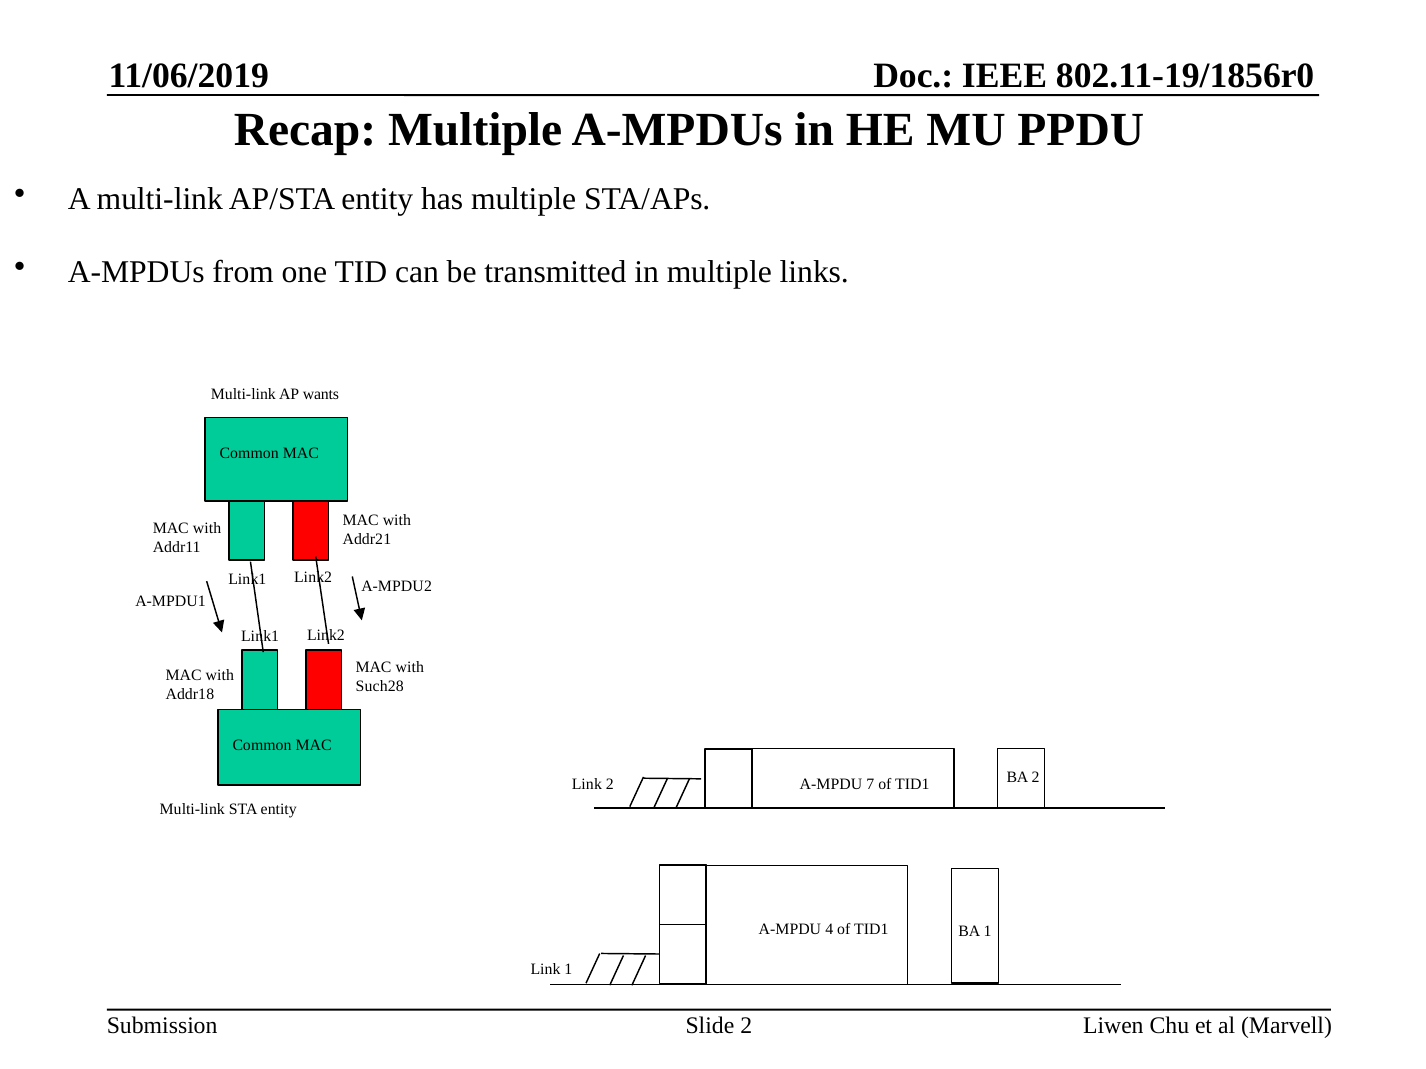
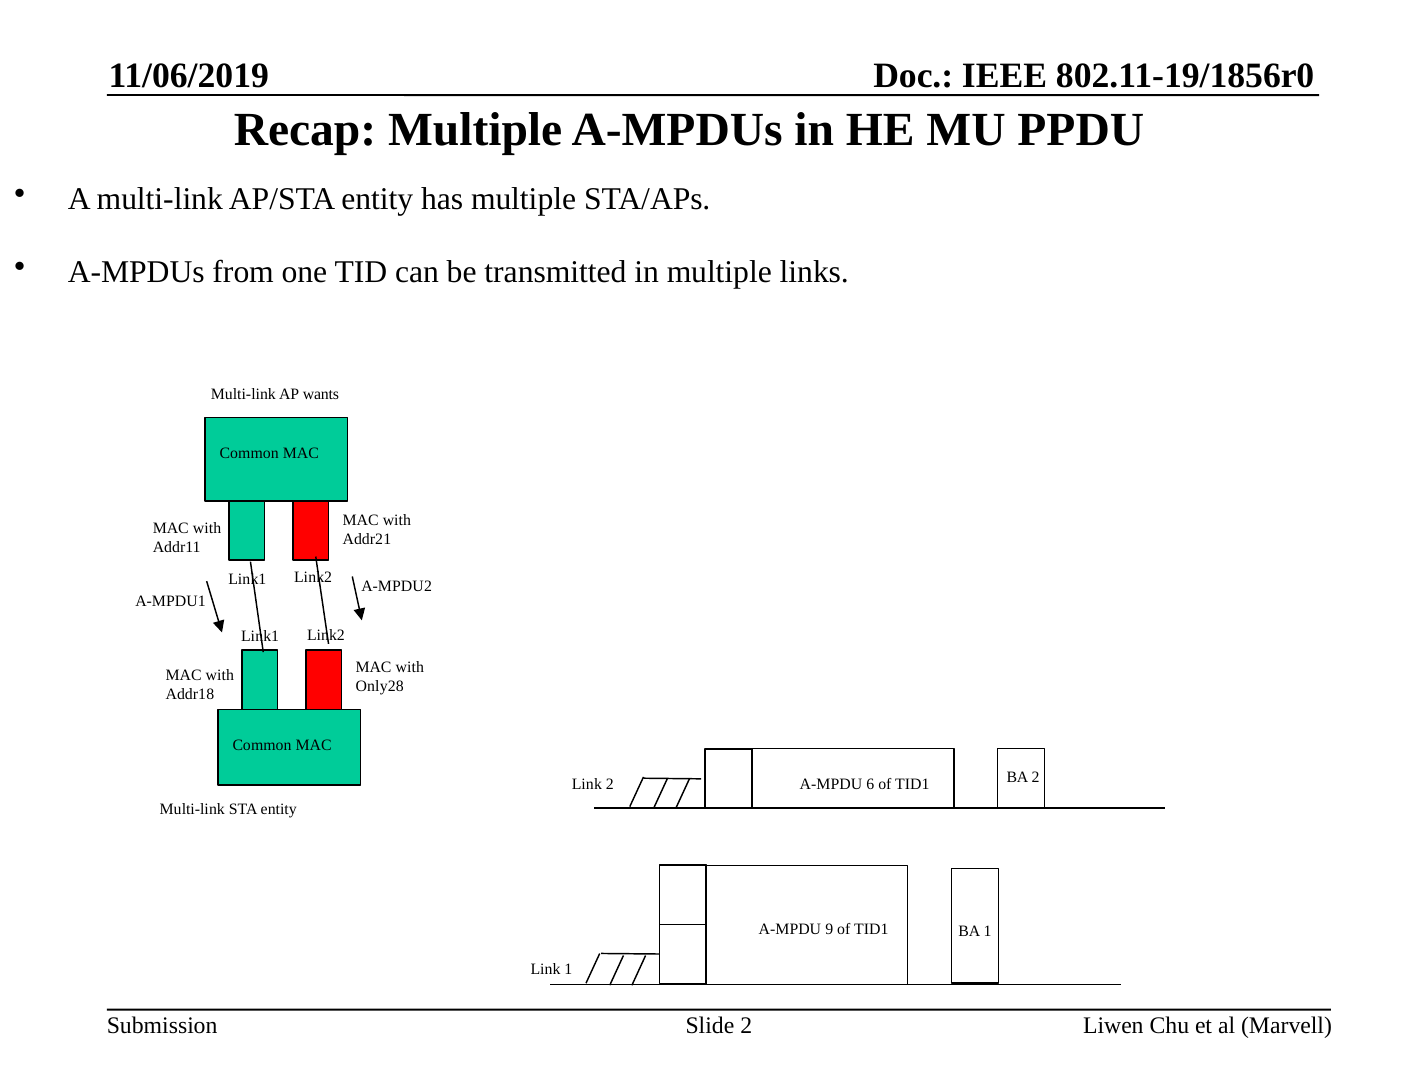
Such28: Such28 -> Only28
7: 7 -> 6
4: 4 -> 9
